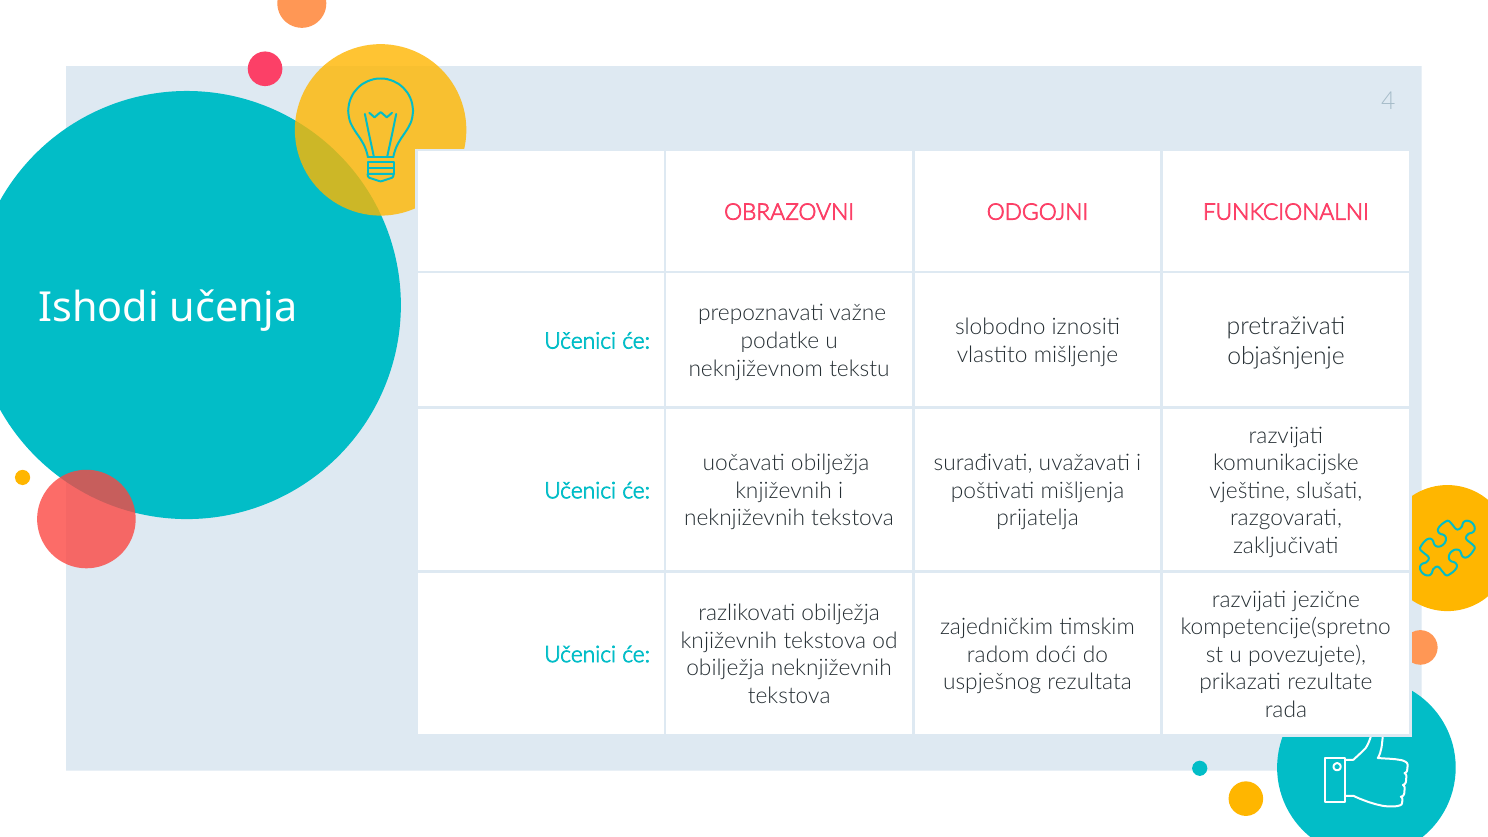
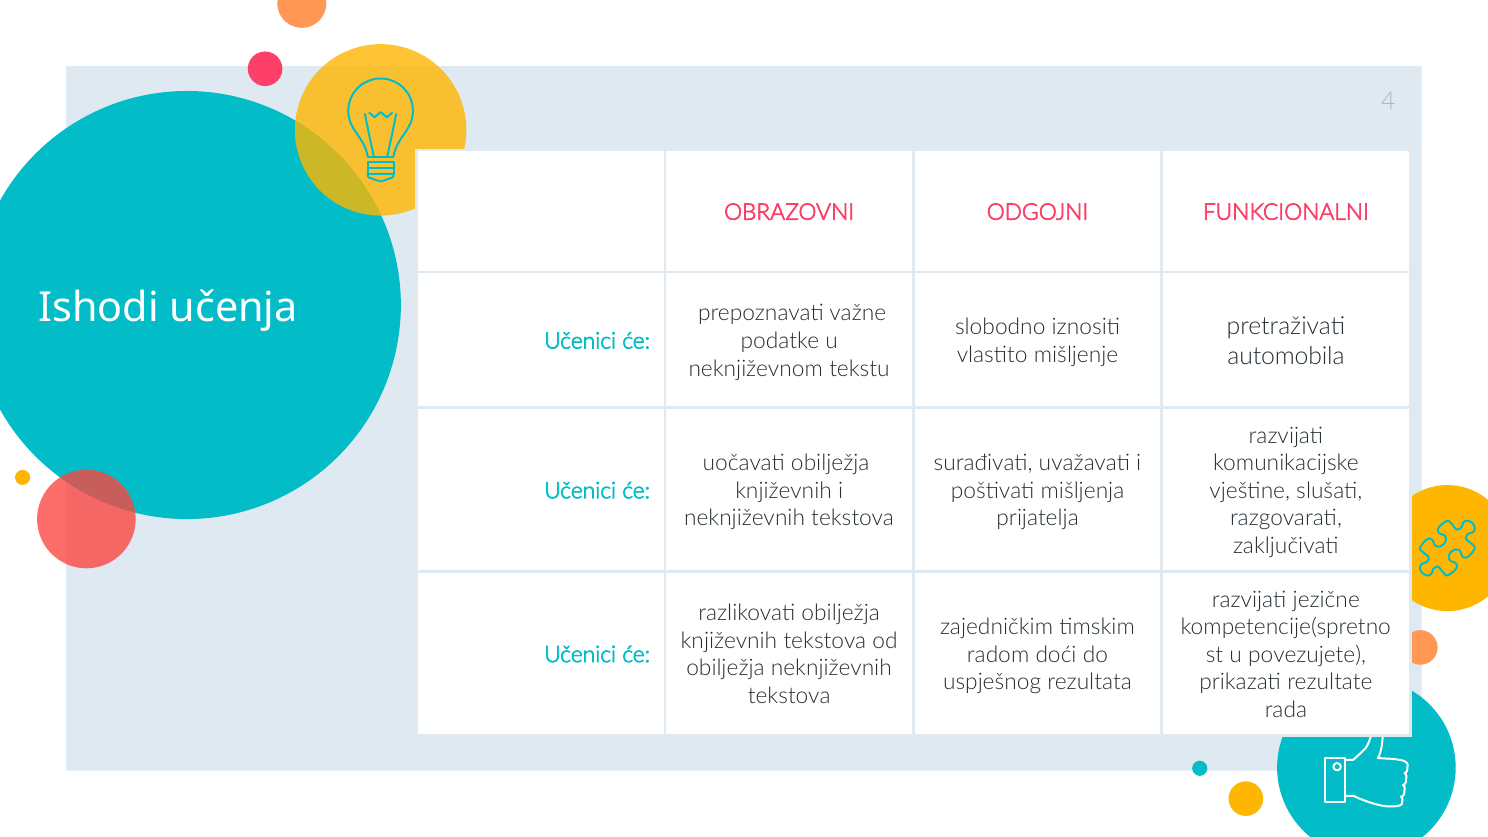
objašnjenje: objašnjenje -> automobila
